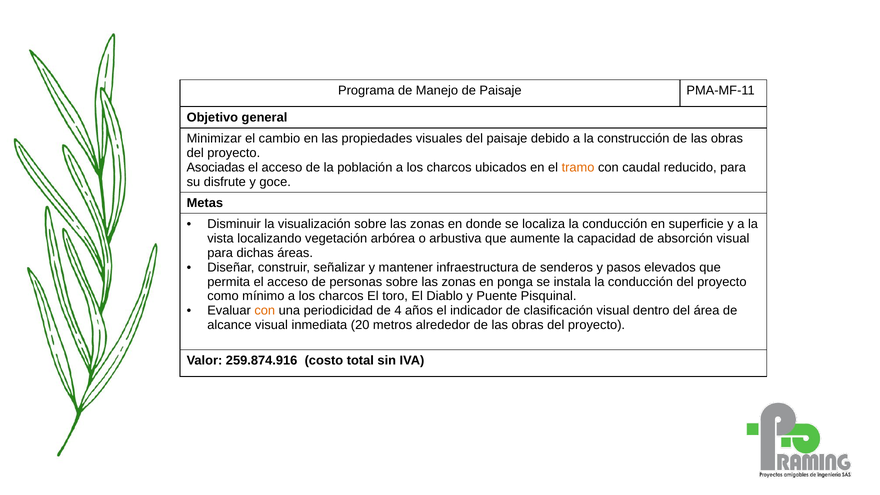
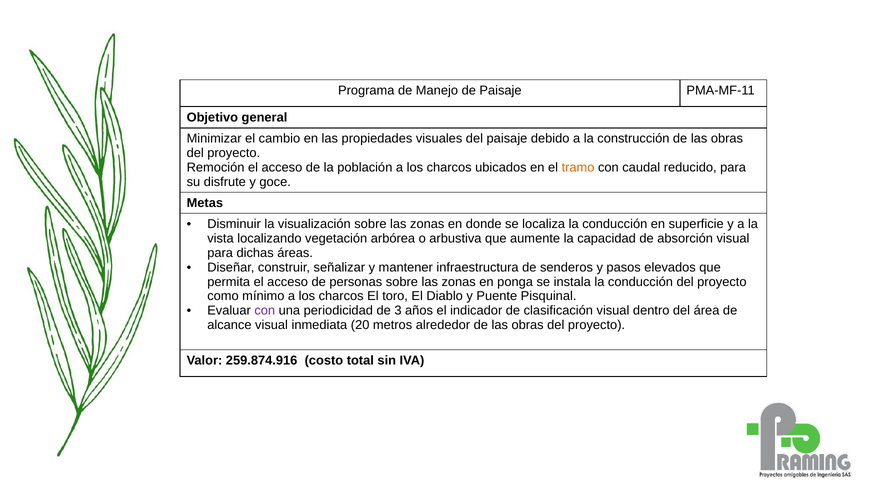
Asociadas: Asociadas -> Remoción
con at (265, 311) colour: orange -> purple
4: 4 -> 3
